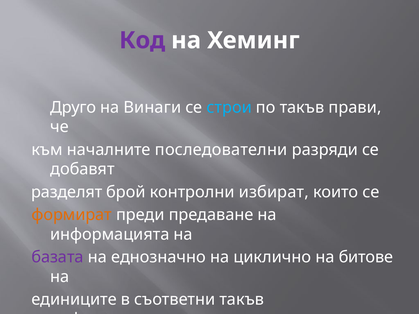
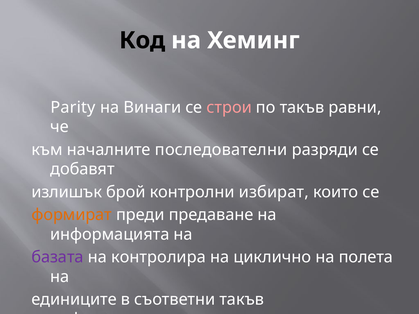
Код colour: purple -> black
Друго: Друго -> Parity
строи colour: light blue -> pink
прави: прави -> равни
разделят: разделят -> излишък
еднозначно: еднозначно -> контролира
битове: битове -> полета
